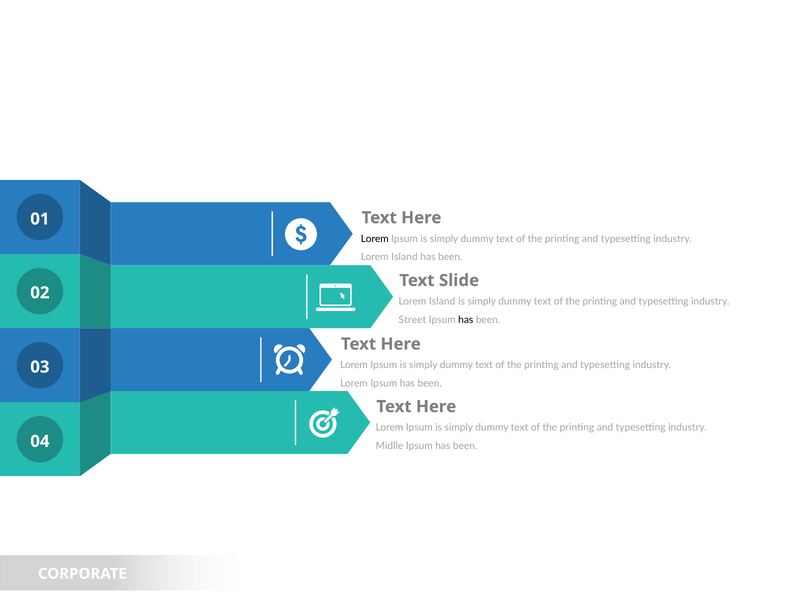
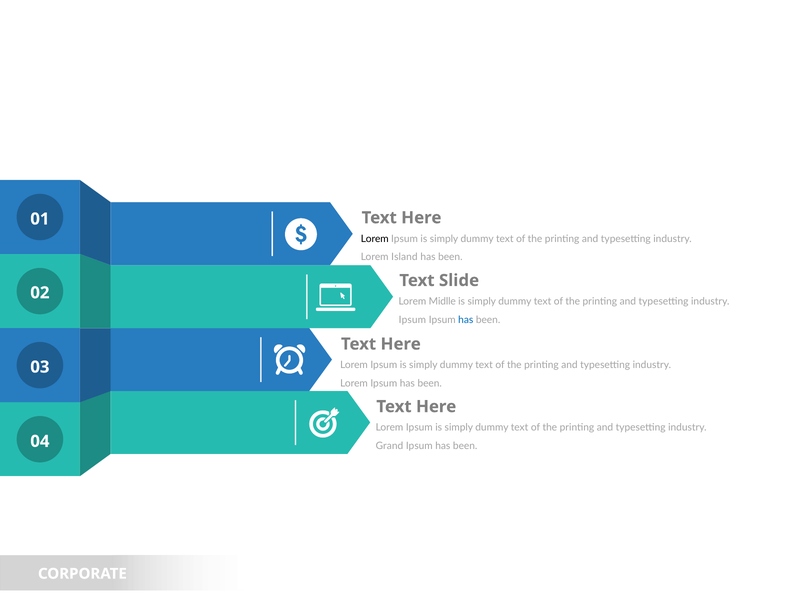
Island at (442, 301): Island -> Midlle
Street at (412, 320): Street -> Ipsum
has at (466, 320) colour: black -> blue
Midlle: Midlle -> Grand
